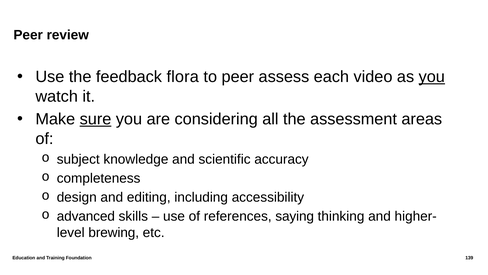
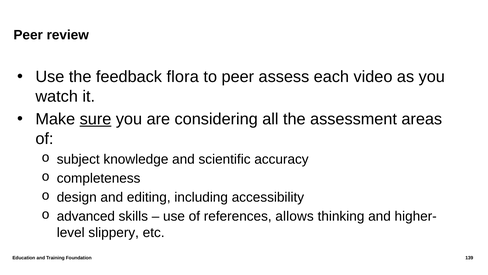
you at (432, 77) underline: present -> none
saying: saying -> allows
brewing: brewing -> slippery
